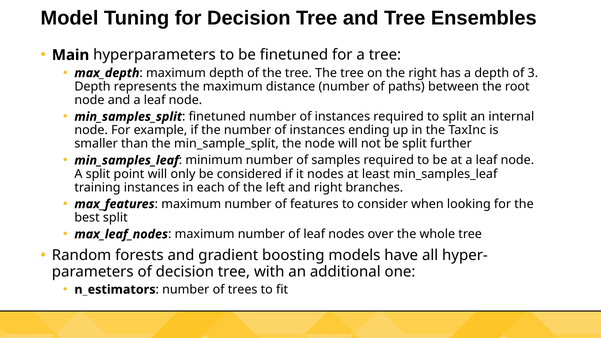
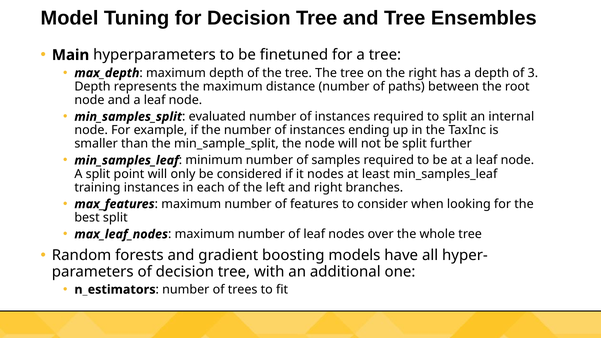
finetuned at (217, 117): finetuned -> evaluated
